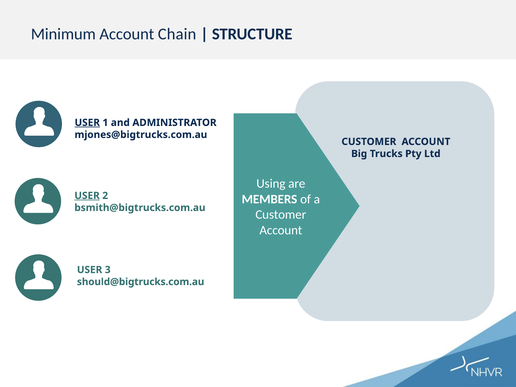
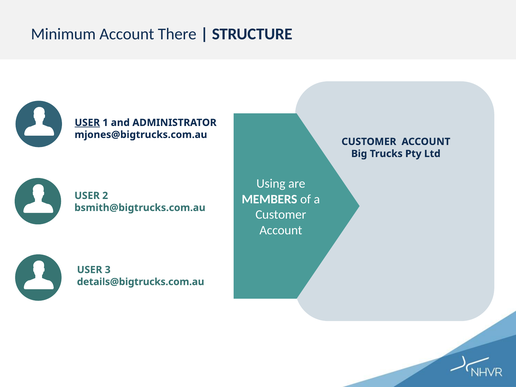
Chain: Chain -> There
USER at (87, 196) underline: present -> none
should@bigtrucks.com.au: should@bigtrucks.com.au -> details@bigtrucks.com.au
